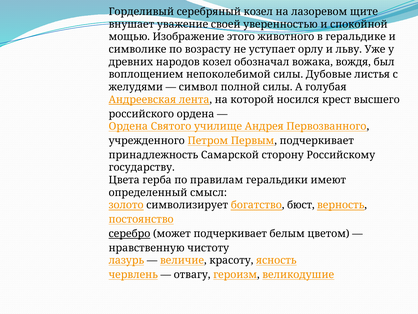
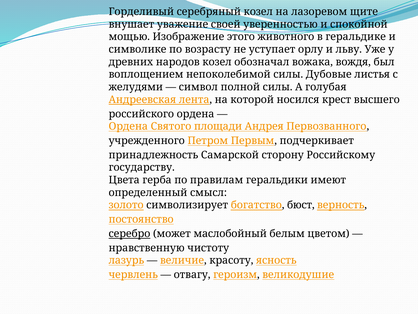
училище: училище -> площади
может подчеркивает: подчеркивает -> маслобойный
